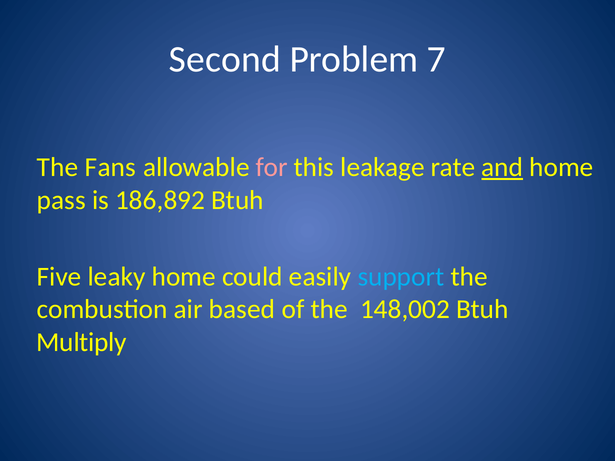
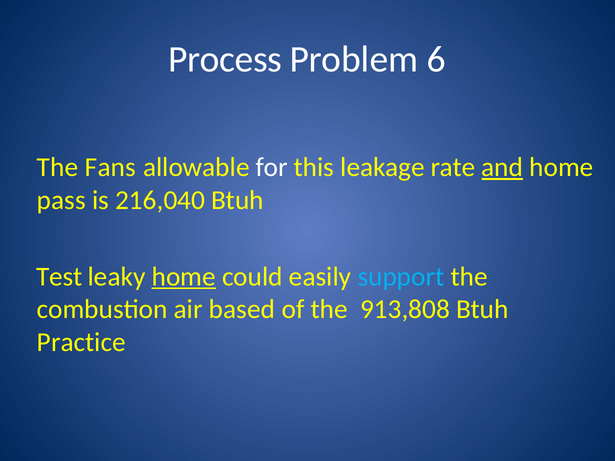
Second: Second -> Process
7: 7 -> 6
for colour: pink -> white
186,892: 186,892 -> 216,040
Five: Five -> Test
home at (184, 277) underline: none -> present
148,002: 148,002 -> 913,808
Multiply: Multiply -> Practice
